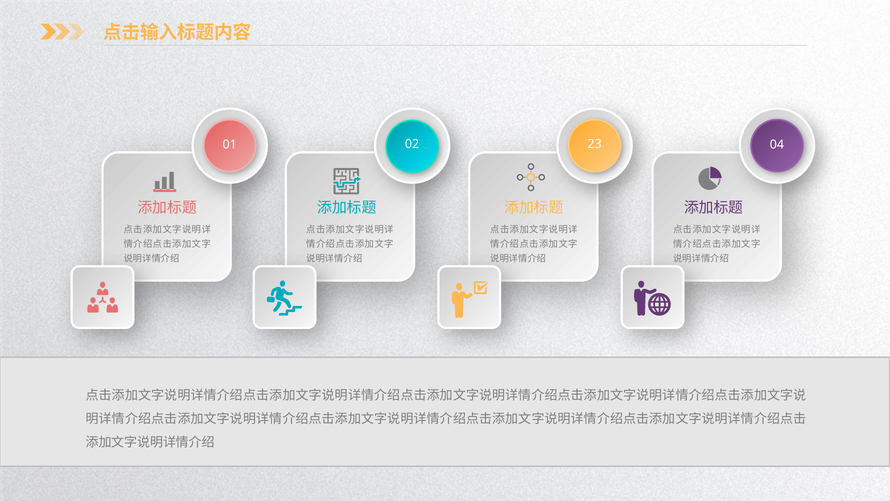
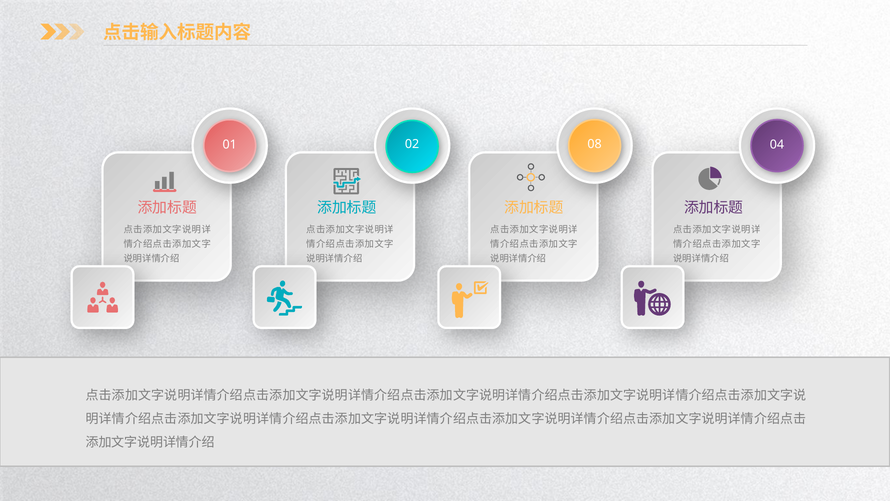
23: 23 -> 08
